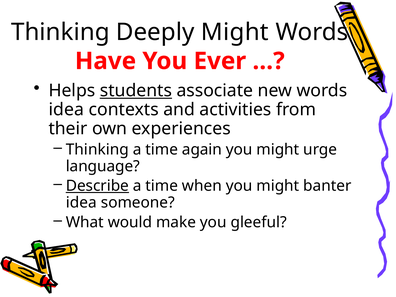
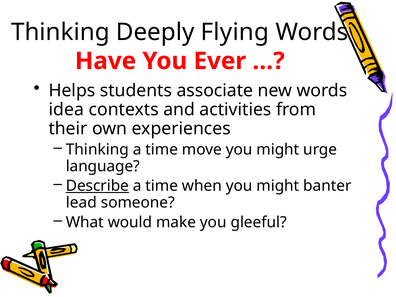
Deeply Might: Might -> Flying
students underline: present -> none
again: again -> move
idea at (81, 203): idea -> lead
